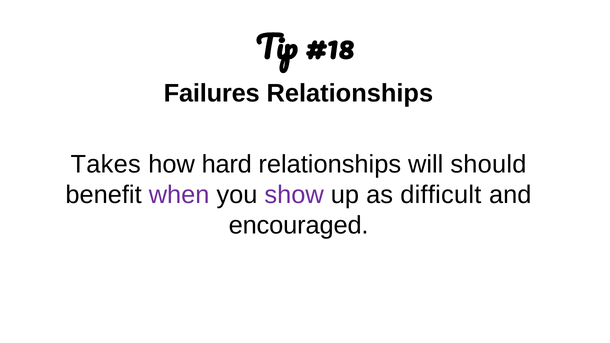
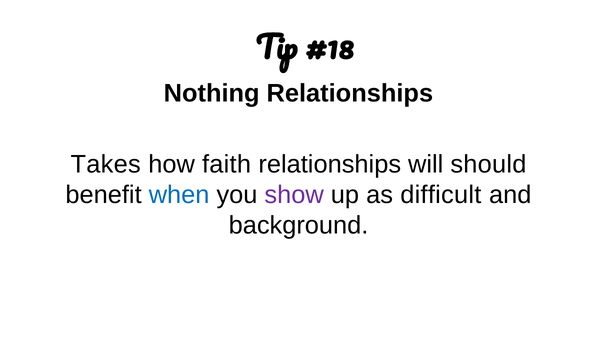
Failures: Failures -> Nothing
hard: hard -> faith
when colour: purple -> blue
encouraged: encouraged -> background
